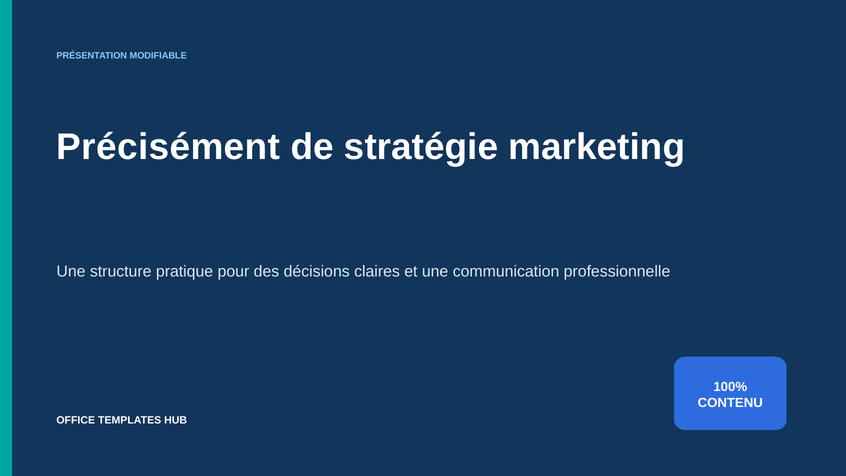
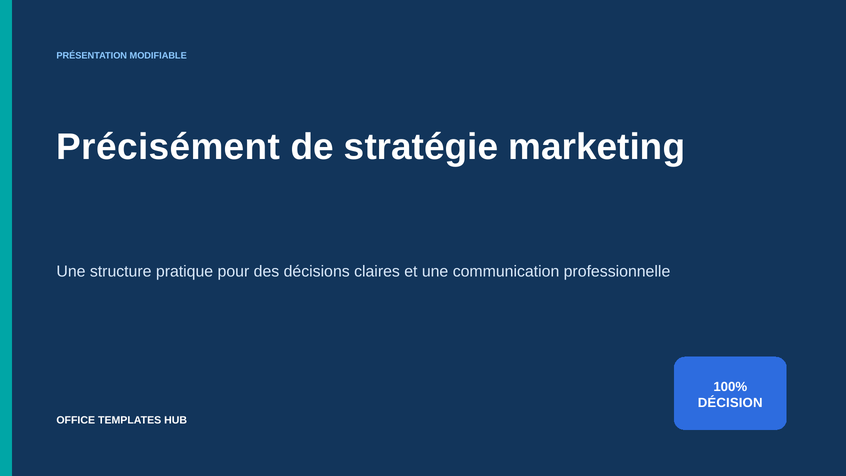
CONTENU: CONTENU -> DÉCISION
